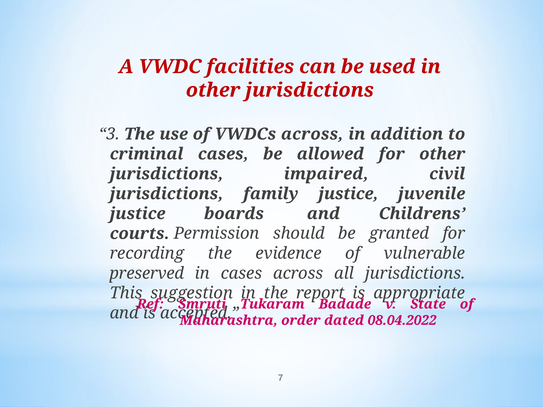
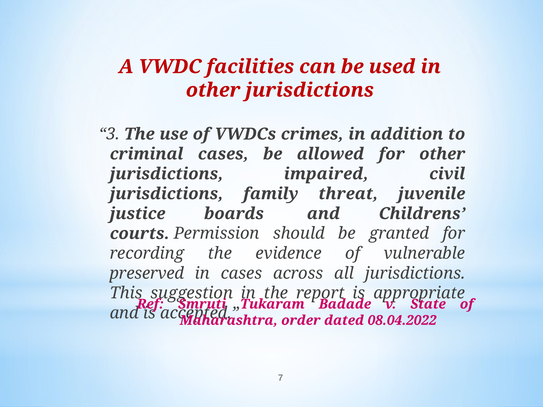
VWDCs across: across -> crimes
family justice: justice -> threat
